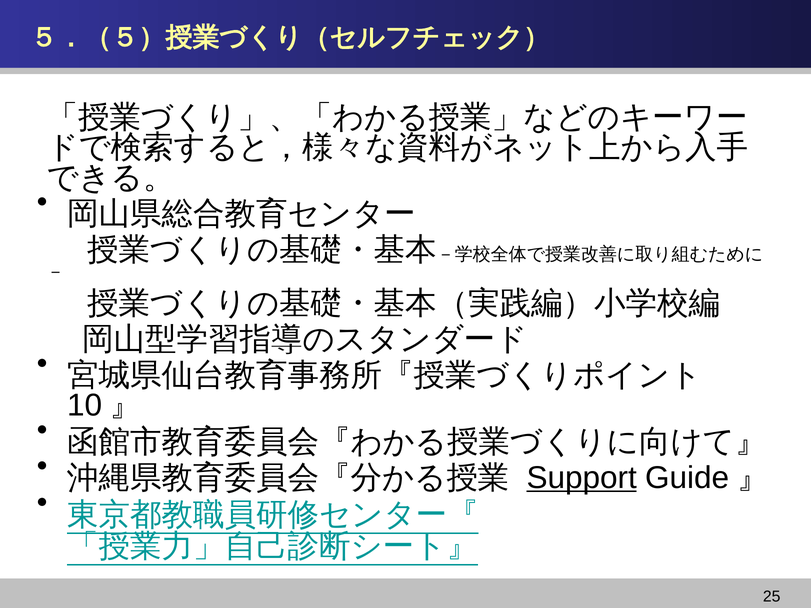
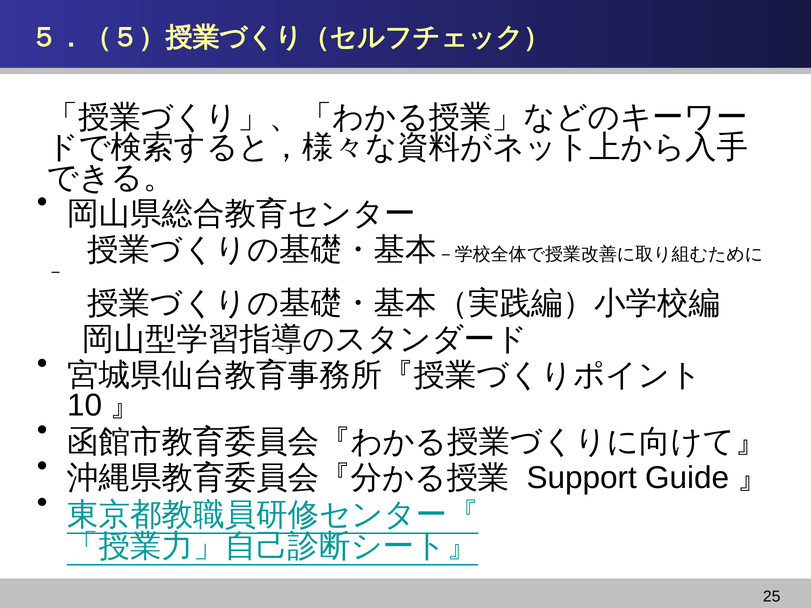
Support underline: present -> none
